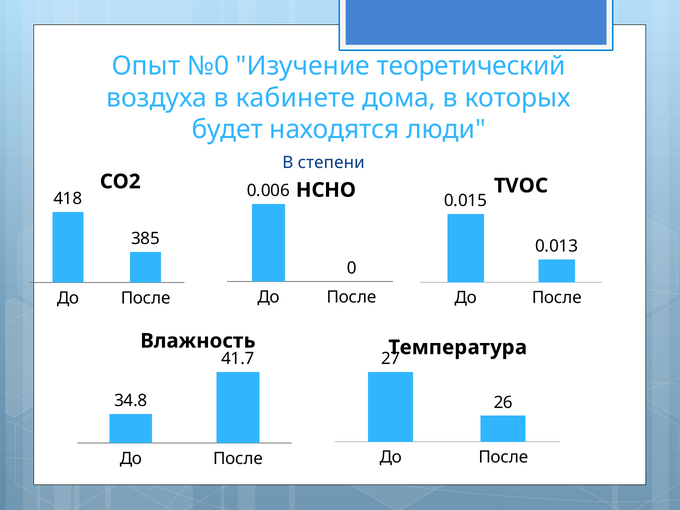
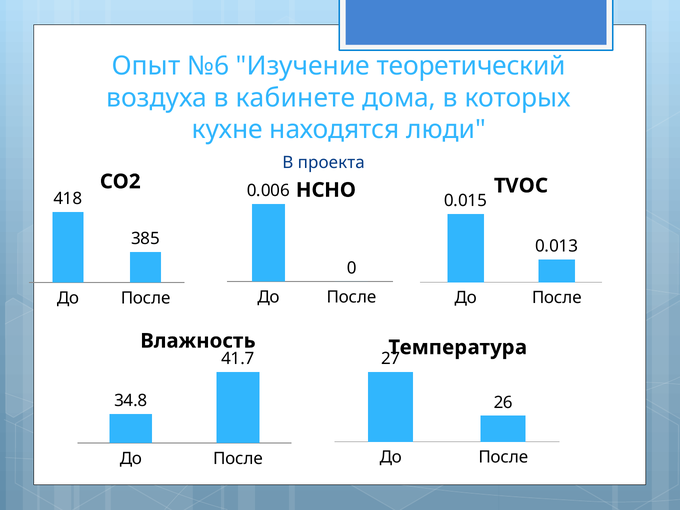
№0: №0 -> №6
будет: будет -> кухне
степени: степени -> проекта
